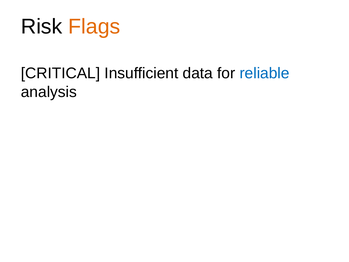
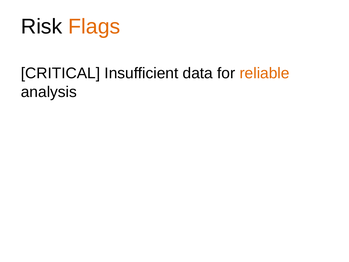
reliable colour: blue -> orange
